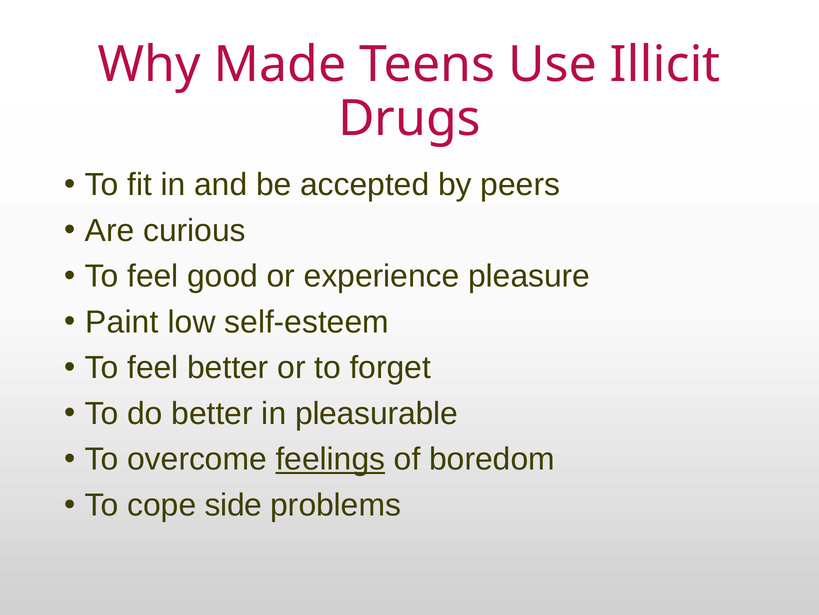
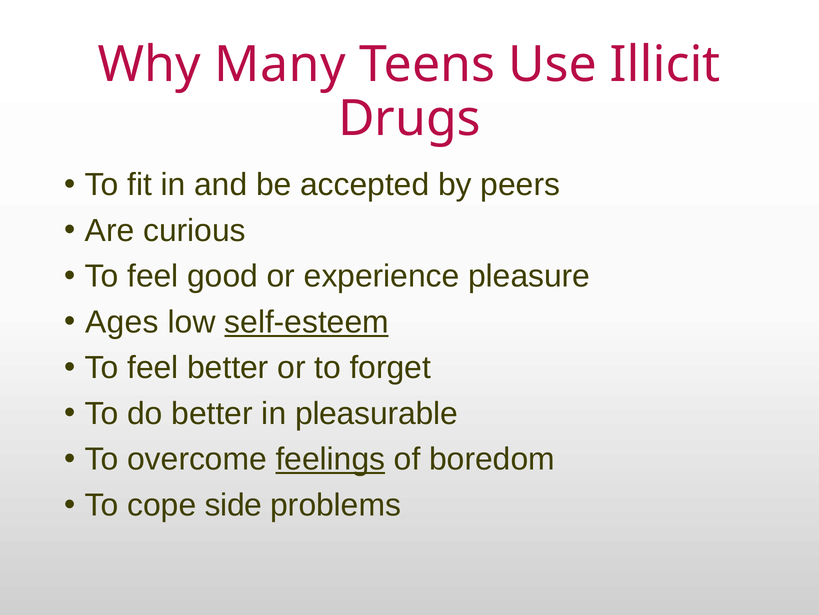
Made: Made -> Many
Paint: Paint -> Ages
self-esteem underline: none -> present
